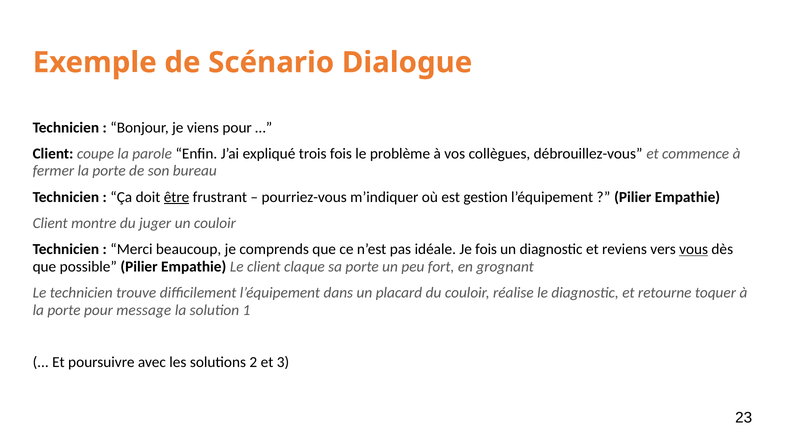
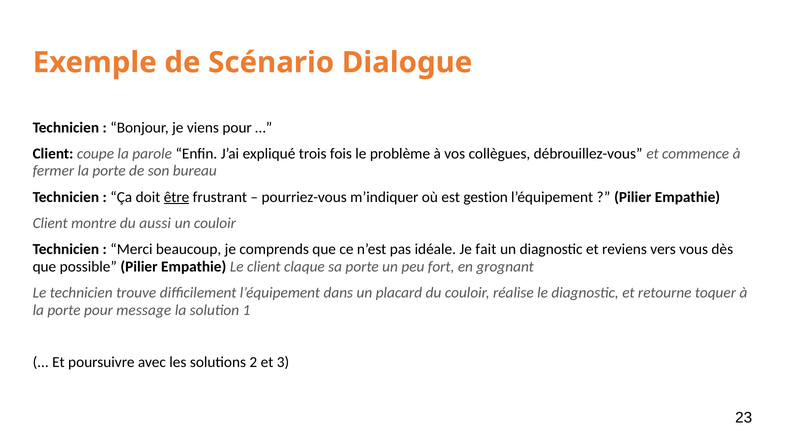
juger: juger -> aussi
Je fois: fois -> fait
vous underline: present -> none
